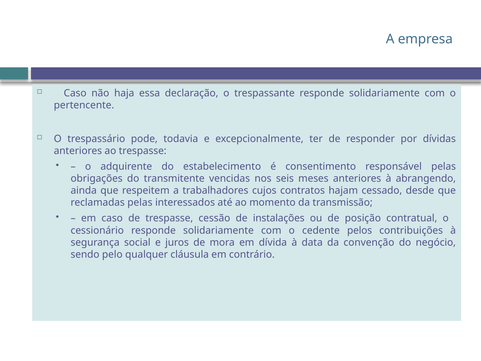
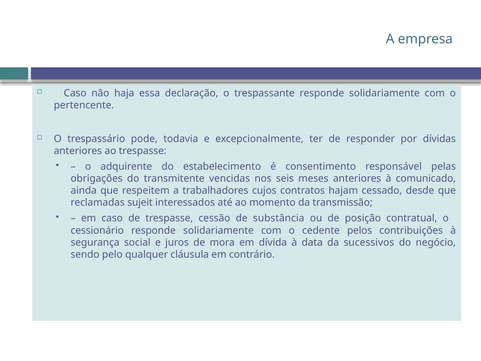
abrangendo: abrangendo -> comunicado
reclamadas pelas: pelas -> sujeit
instalações: instalações -> substância
convenção: convenção -> sucessivos
